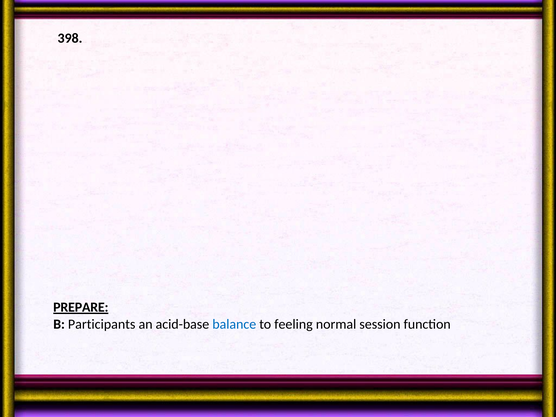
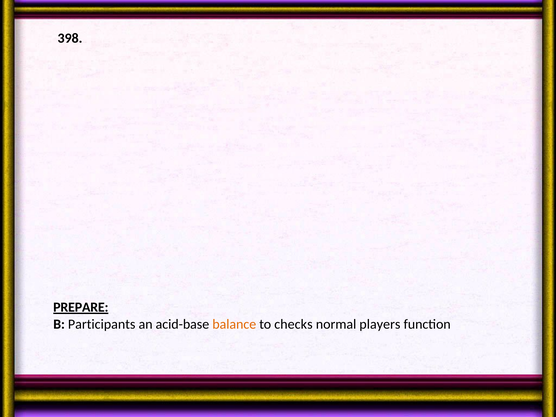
balance colour: blue -> orange
feeling: feeling -> checks
session: session -> players
